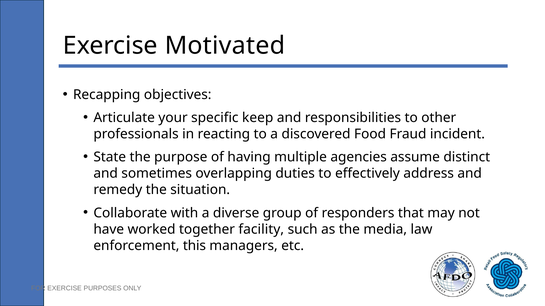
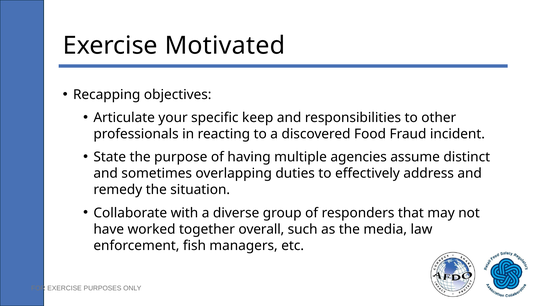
facility: facility -> overall
this: this -> fish
